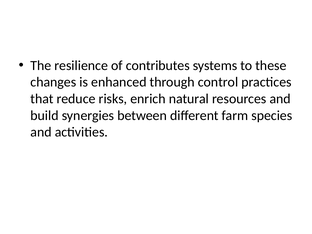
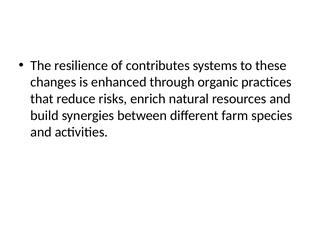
control: control -> organic
